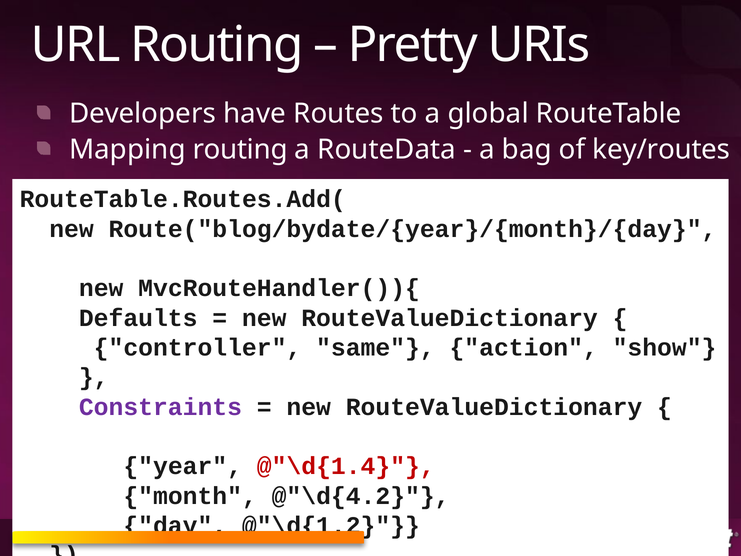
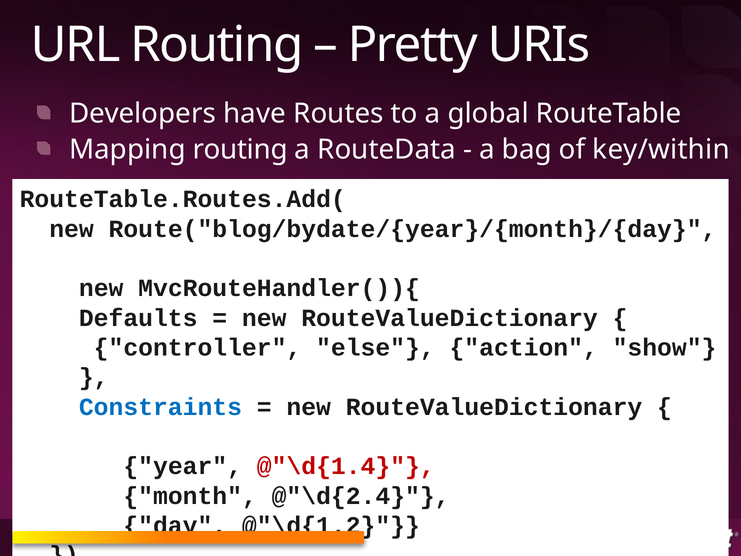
key/routes: key/routes -> key/within
same: same -> else
Constraints colour: purple -> blue
@"\d{4.2: @"\d{4.2 -> @"\d{2.4
